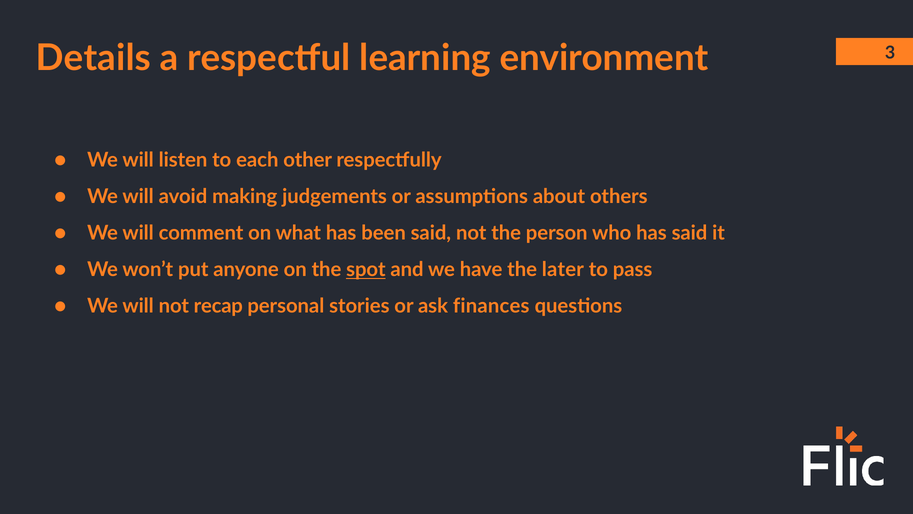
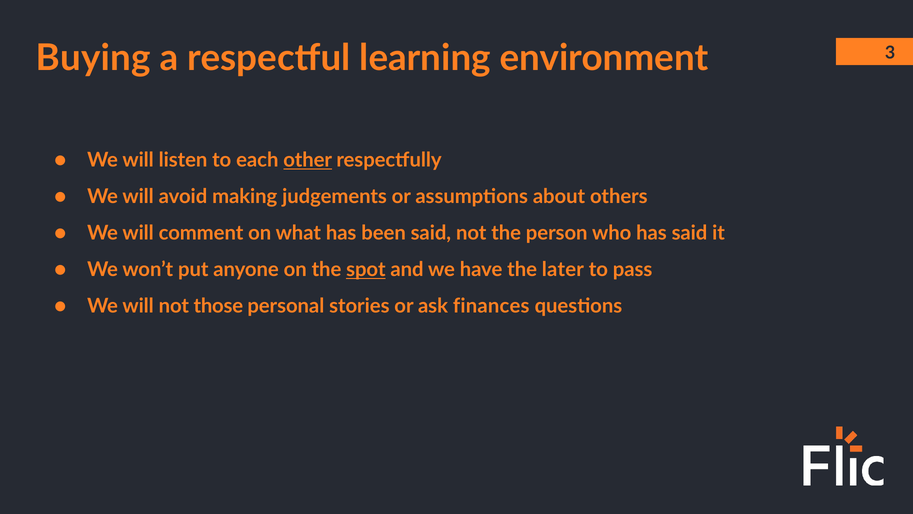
Details: Details -> Buying
other underline: none -> present
recap: recap -> those
